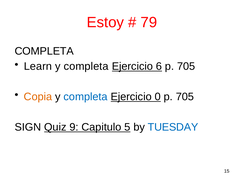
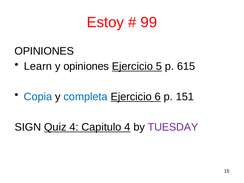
79: 79 -> 99
COMPLETA at (44, 51): COMPLETA -> OPINIONES
completa at (86, 66): completa -> opiniones
6: 6 -> 5
705 at (186, 66): 705 -> 615
Copia colour: orange -> blue
0: 0 -> 6
705 at (185, 97): 705 -> 151
Quiz 9: 9 -> 4
Capitulo 5: 5 -> 4
TUESDAY colour: blue -> purple
